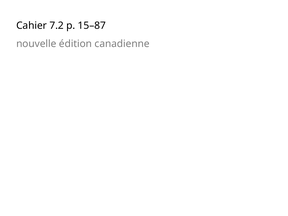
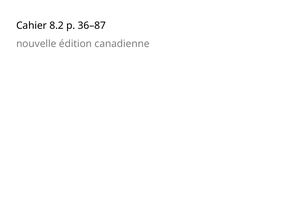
7.2: 7.2 -> 8.2
15–87: 15–87 -> 36–87
